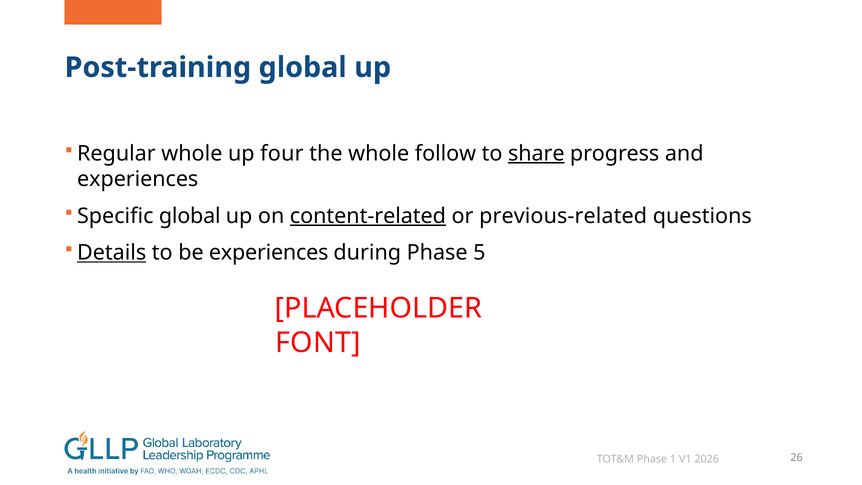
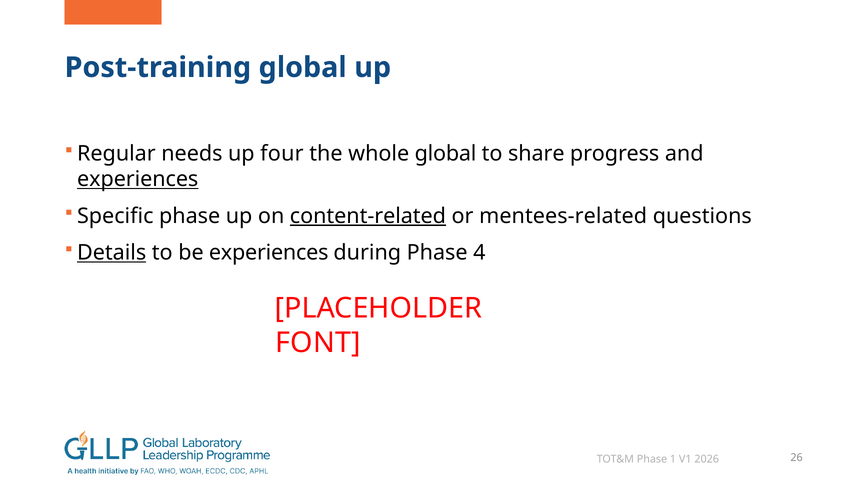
Regular whole: whole -> needs
whole follow: follow -> global
share underline: present -> none
experiences at (138, 179) underline: none -> present
Specific global: global -> phase
previous-related: previous-related -> mentees-related
5: 5 -> 4
